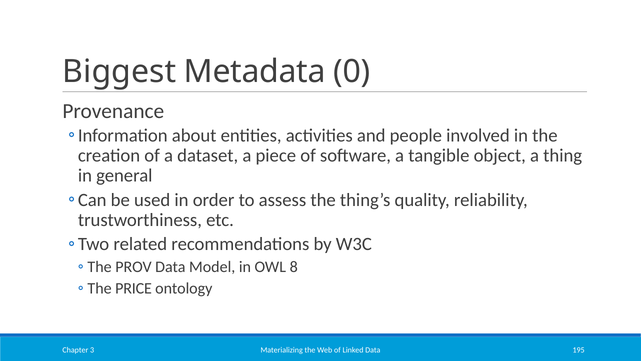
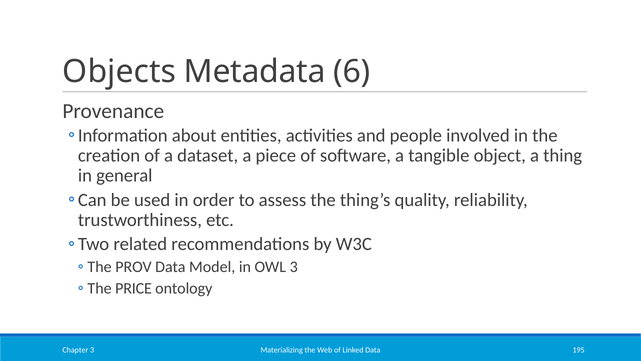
Biggest: Biggest -> Objects
0: 0 -> 6
OWL 8: 8 -> 3
